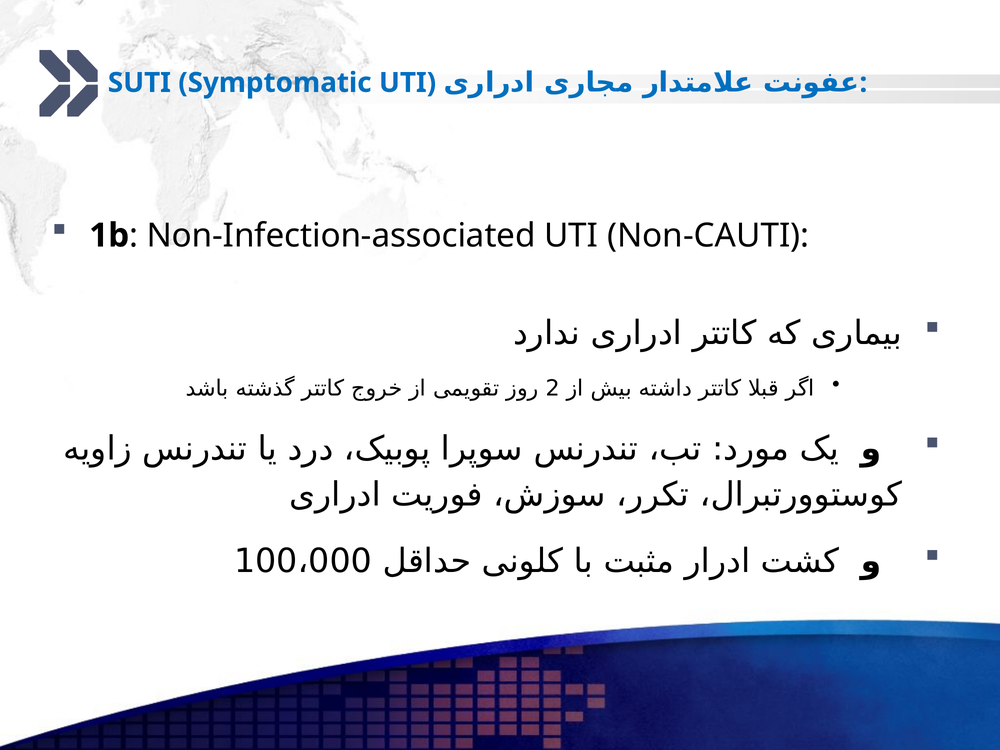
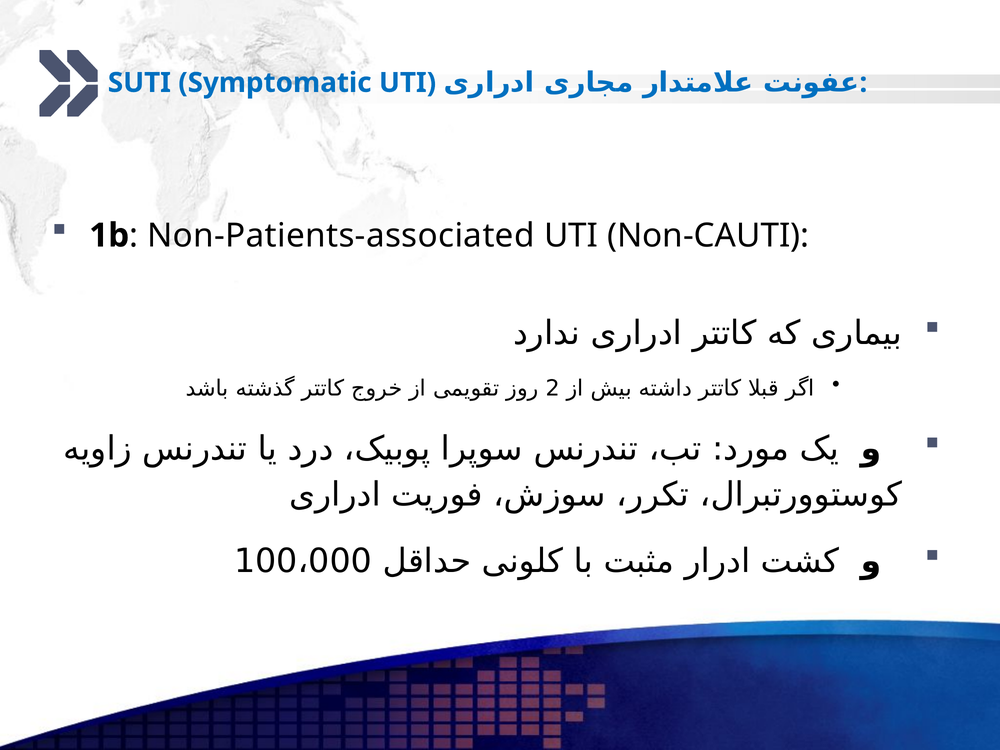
Non-Infection-associated: Non-Infection-associated -> Non-Patients-associated
